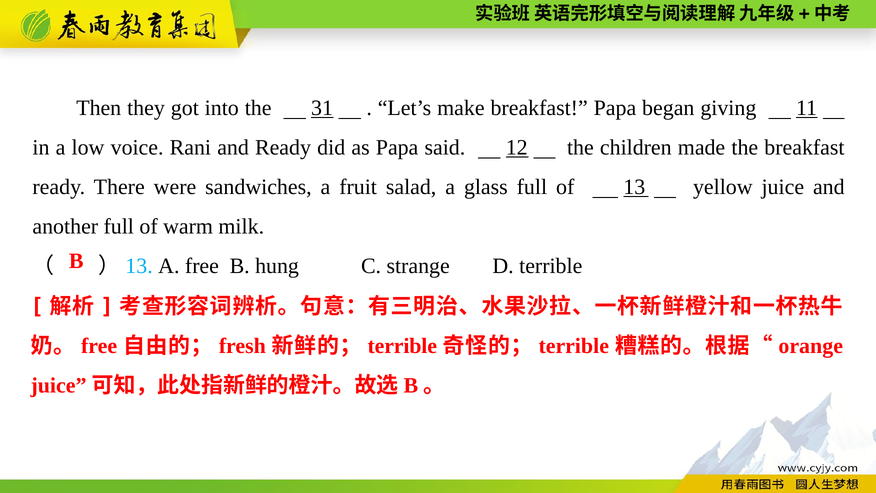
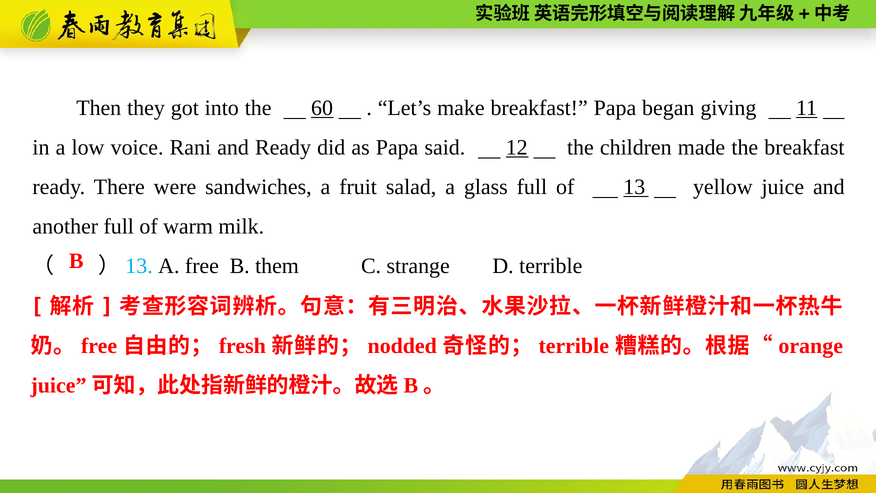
31: 31 -> 60
hung: hung -> them
terrible at (402, 346): terrible -> nodded
